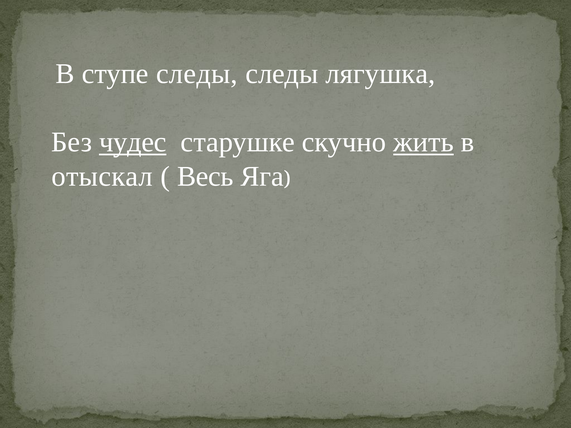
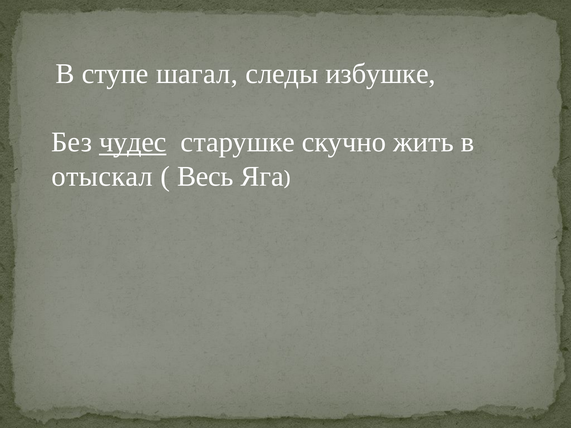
ступе следы: следы -> шагал
лягушка: лягушка -> избушке
жить underline: present -> none
